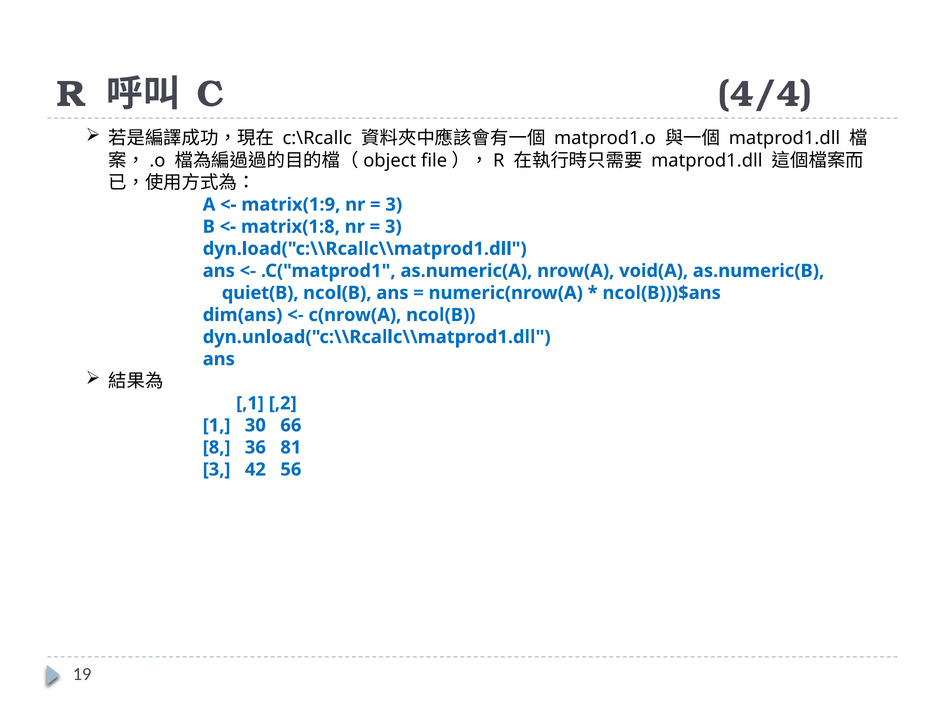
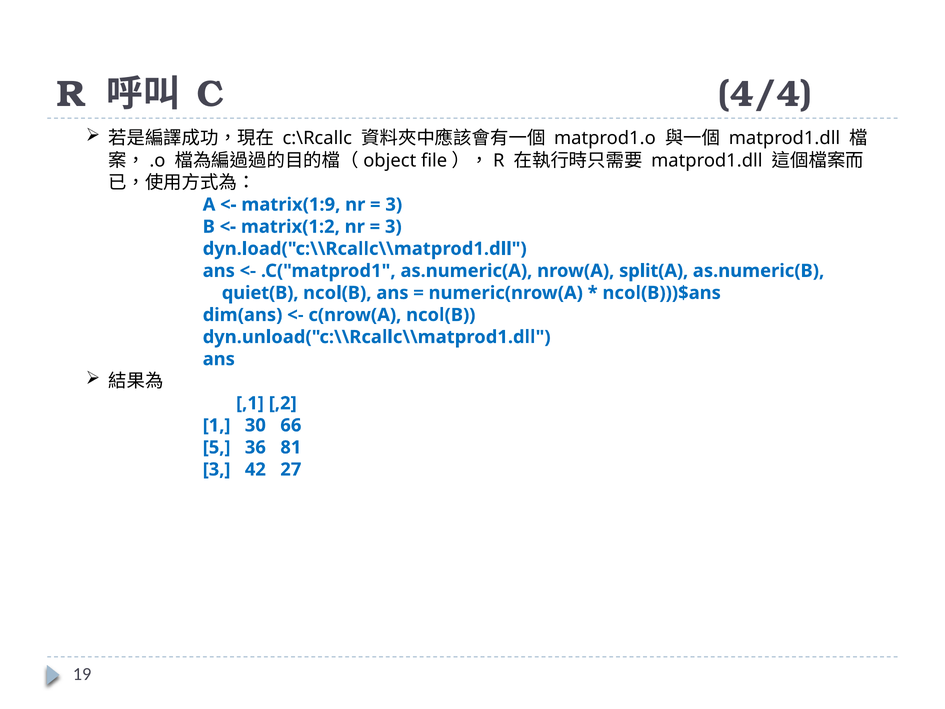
matrix(1:8: matrix(1:8 -> matrix(1:2
void(A: void(A -> split(A
8: 8 -> 5
56: 56 -> 27
